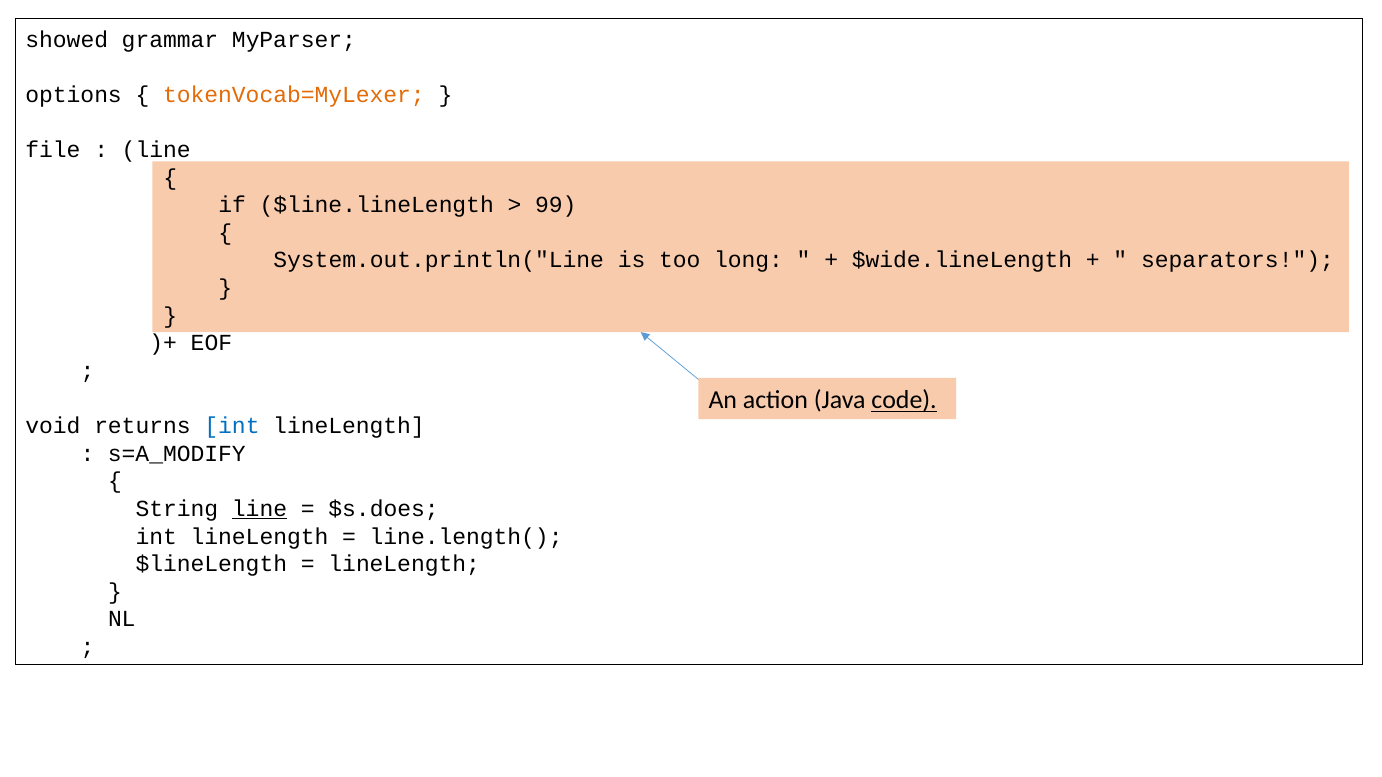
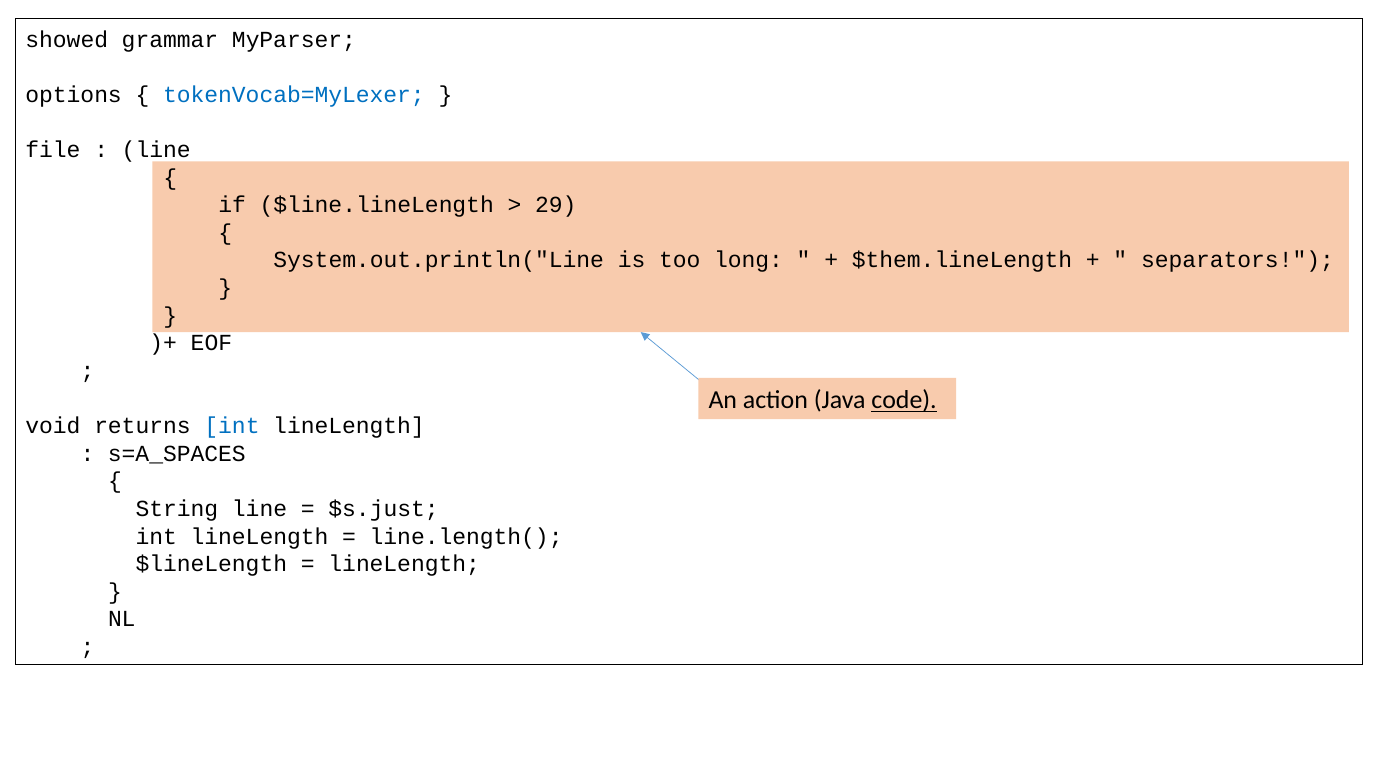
tokenVocab=MyLexer colour: orange -> blue
99: 99 -> 29
$wide.lineLength: $wide.lineLength -> $them.lineLength
s=A_MODIFY: s=A_MODIFY -> s=A_SPACES
line at (260, 509) underline: present -> none
$s.does: $s.does -> $s.just
